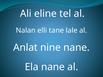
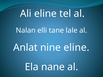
nine nane: nane -> eline
